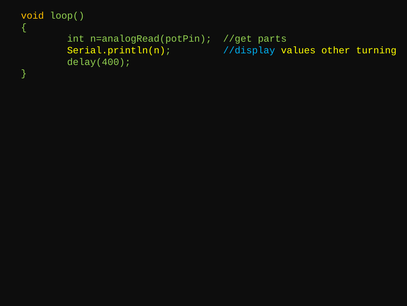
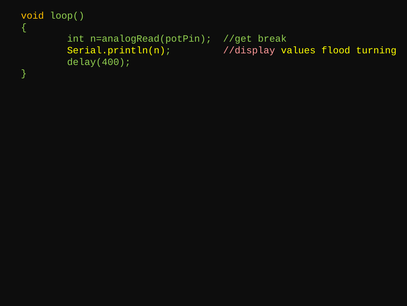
parts: parts -> break
//display colour: light blue -> pink
other: other -> flood
